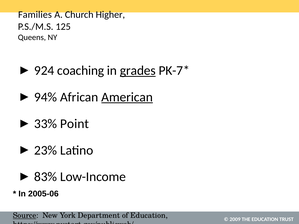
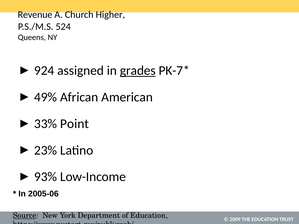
Families: Families -> Revenue
125: 125 -> 524
coaching: coaching -> assigned
94%: 94% -> 49%
American underline: present -> none
83%: 83% -> 93%
